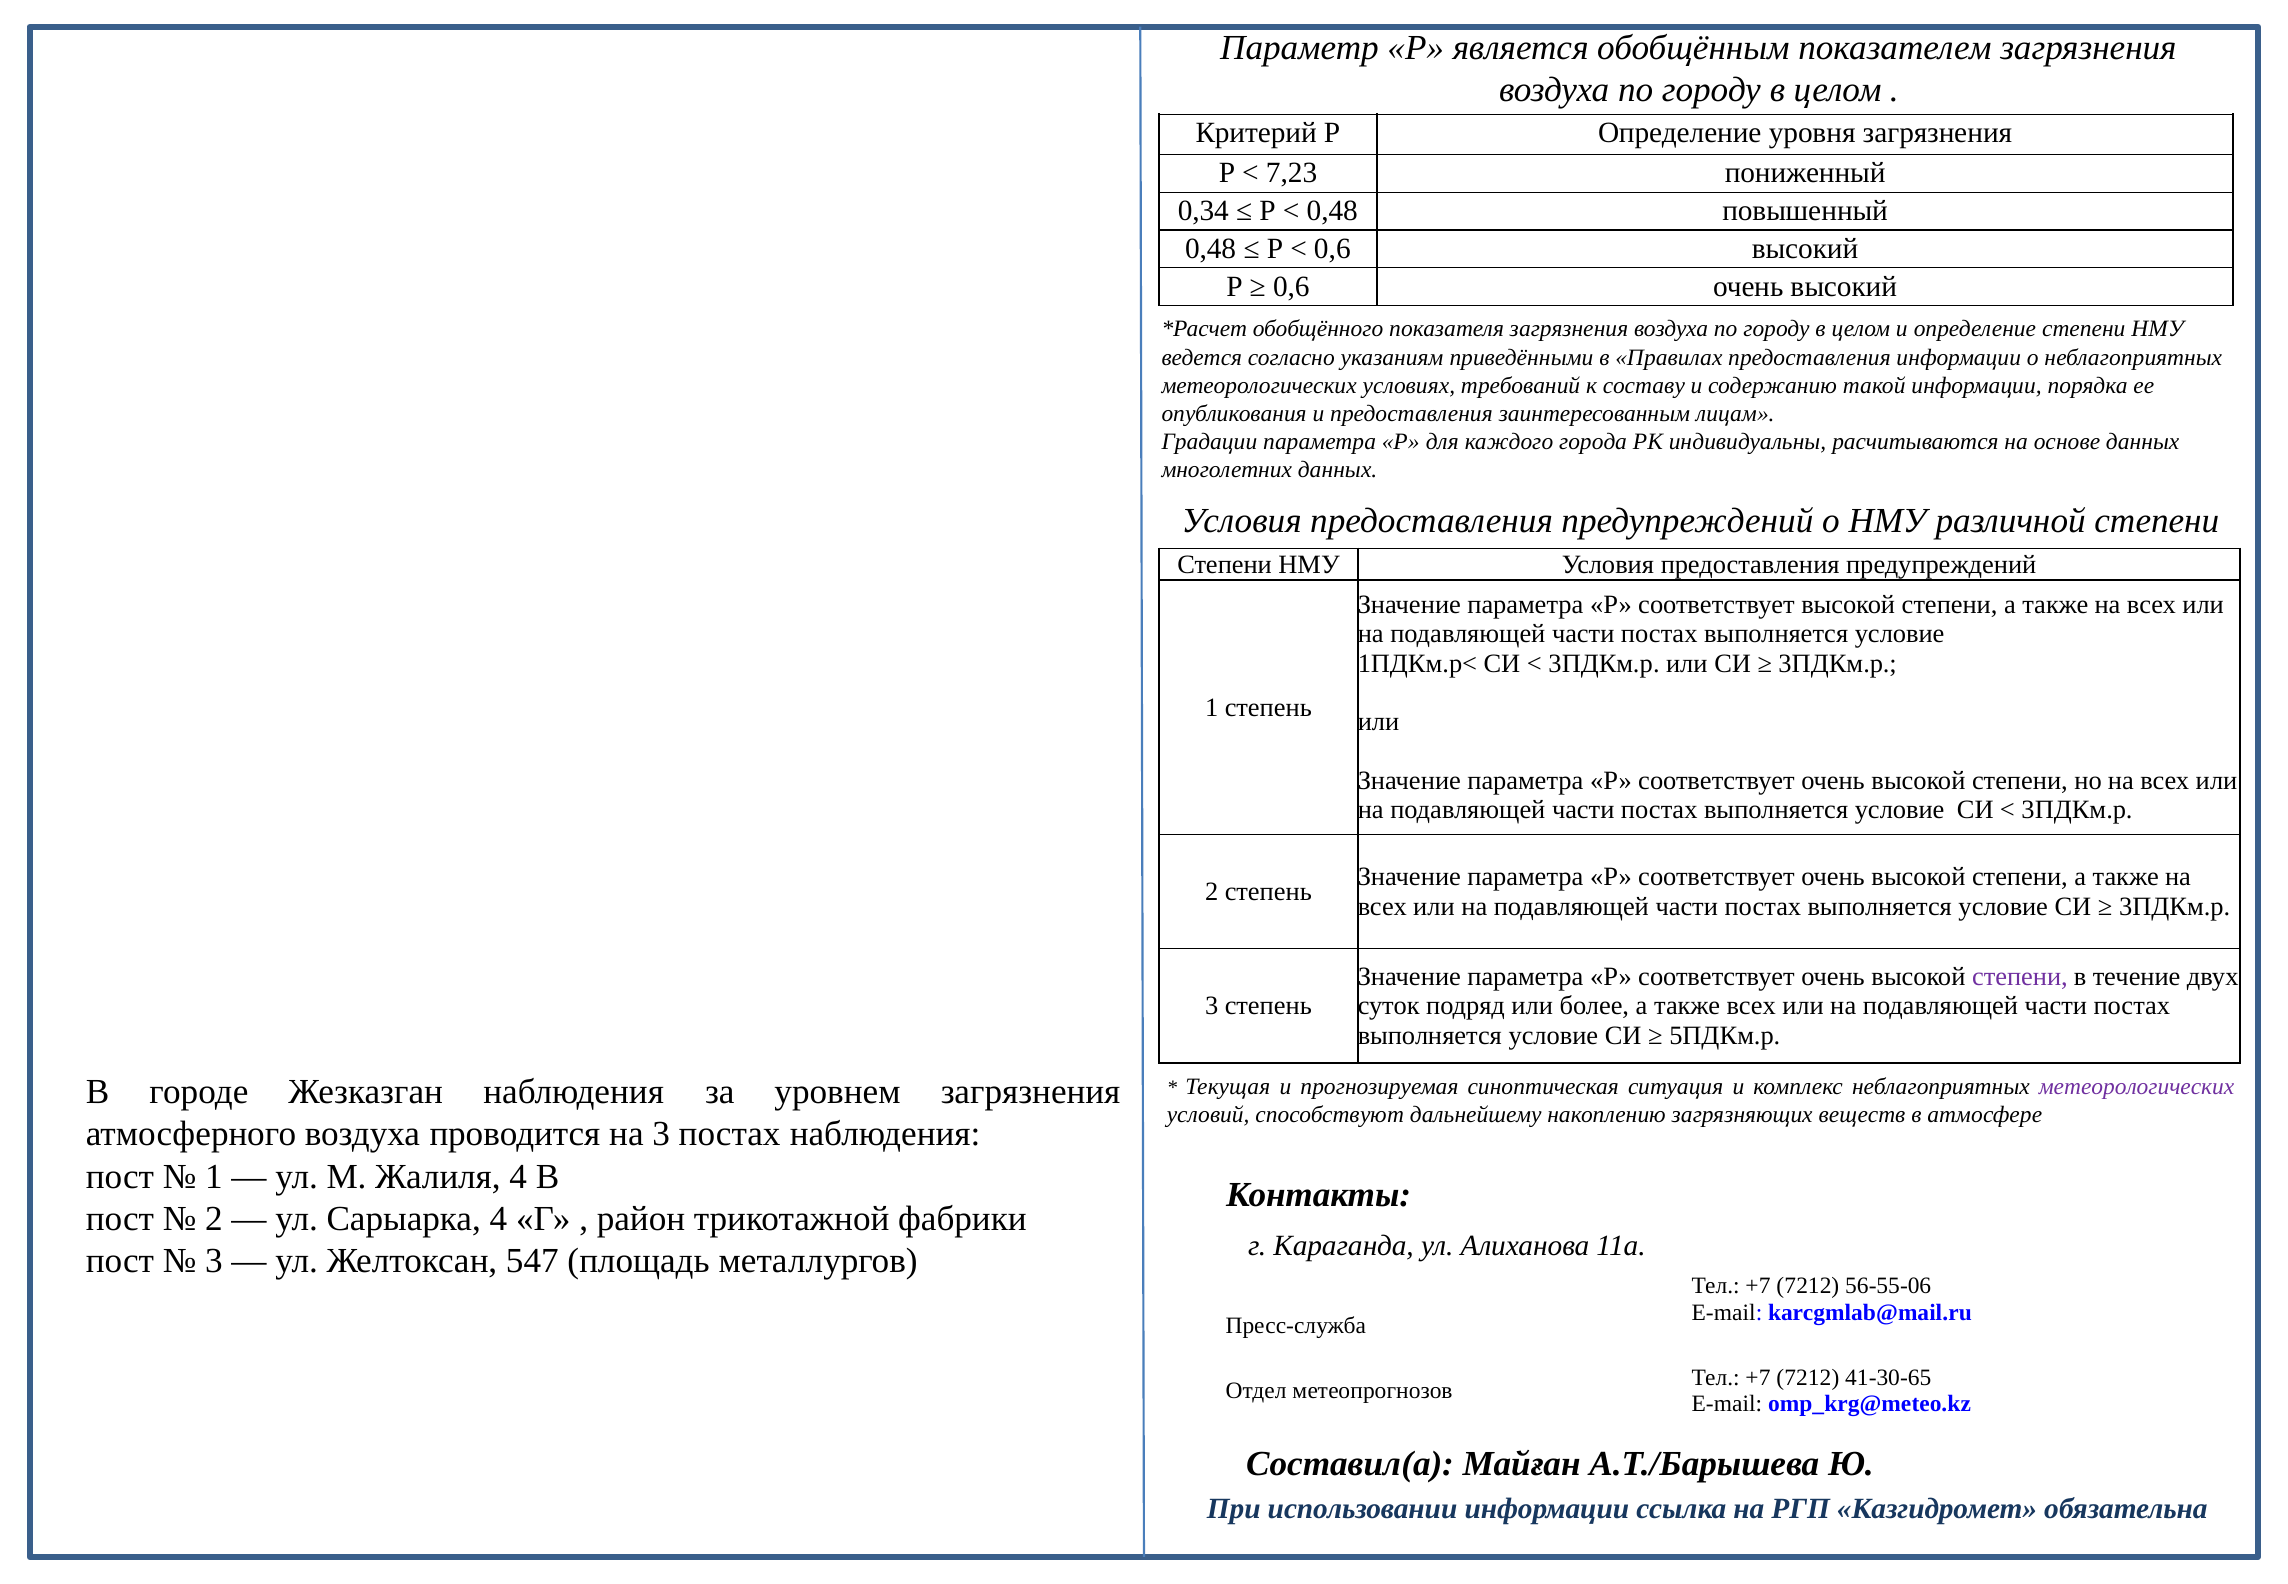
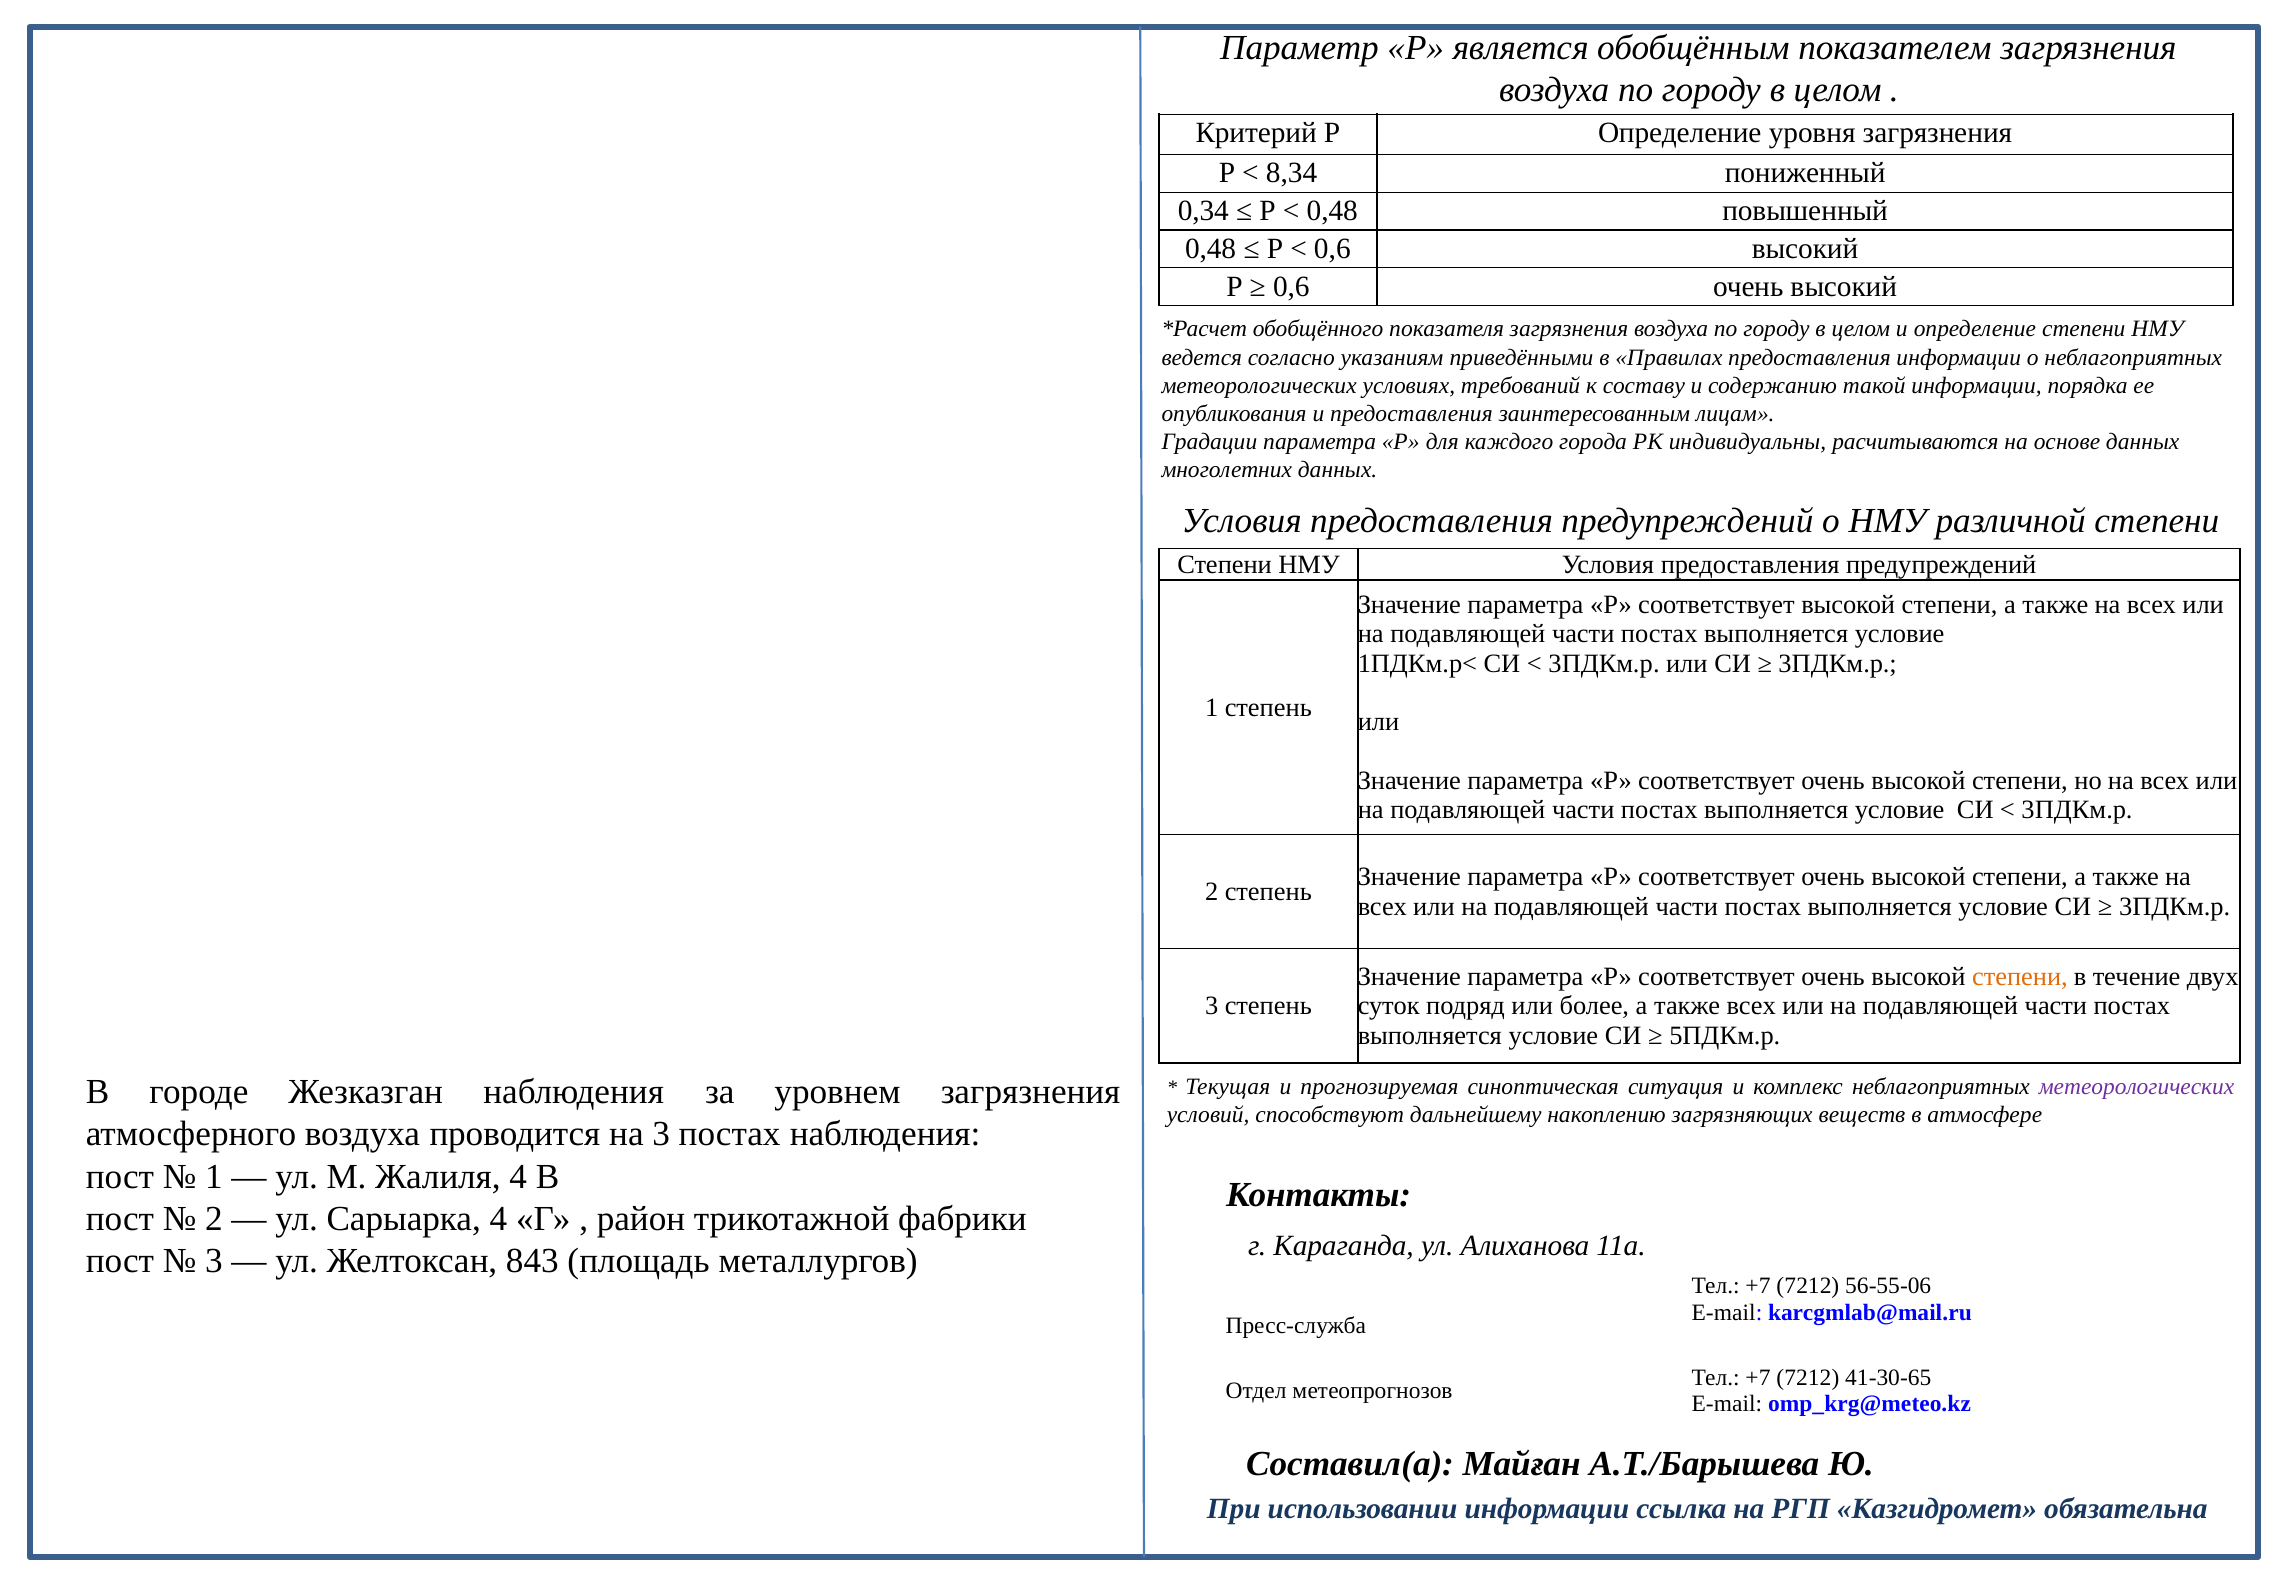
7,23: 7,23 -> 8,34
степени at (2020, 977) colour: purple -> orange
547: 547 -> 843
